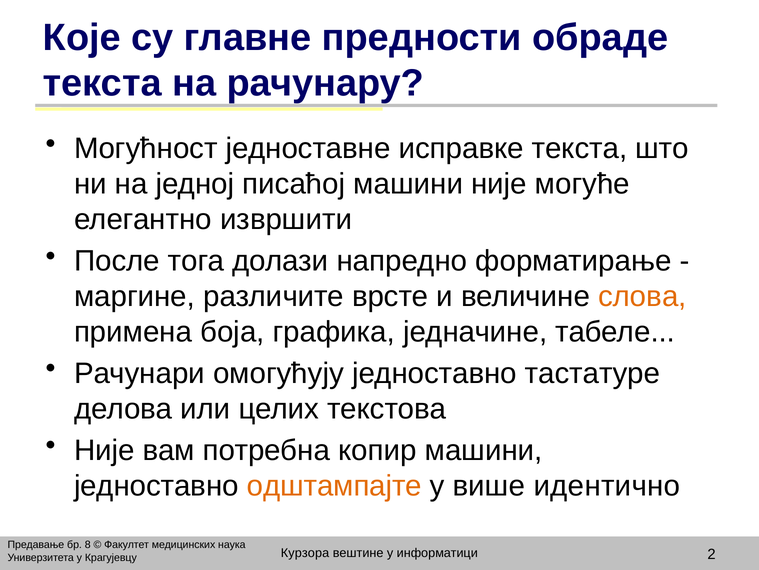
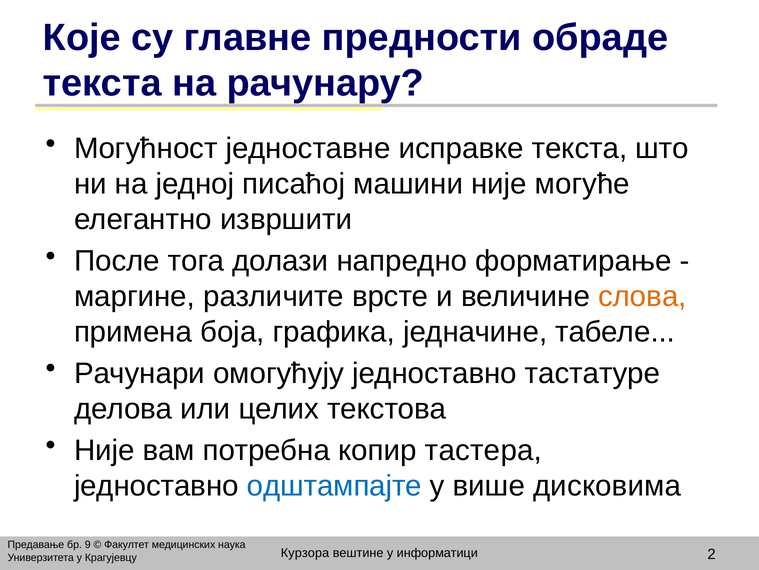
копир машини: машини -> тастера
одштампајте colour: orange -> blue
идентично: идентично -> дисковима
8: 8 -> 9
